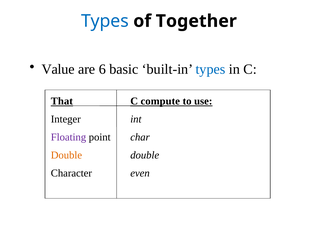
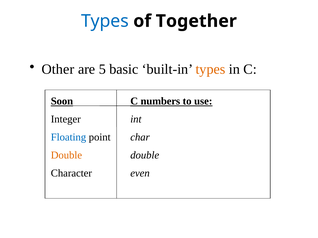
Value: Value -> Other
6: 6 -> 5
types at (210, 69) colour: blue -> orange
That: That -> Soon
compute: compute -> numbers
Floating colour: purple -> blue
